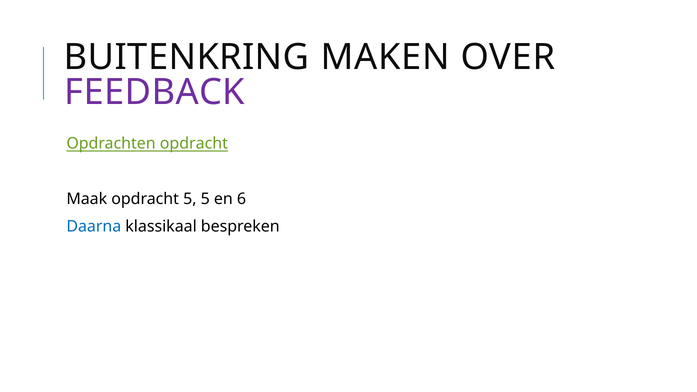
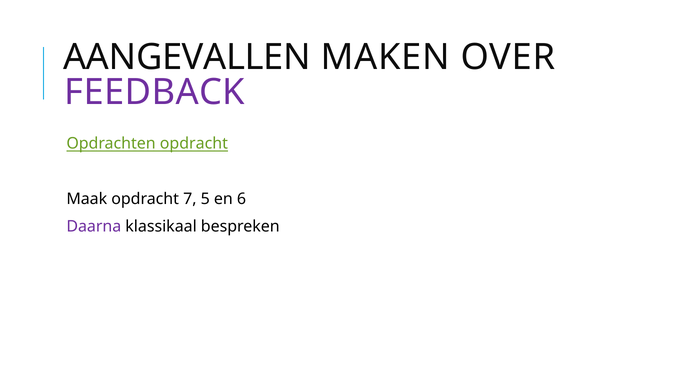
BUITENKRING: BUITENKRING -> AANGEVALLEN
opdracht 5: 5 -> 7
Daarna colour: blue -> purple
